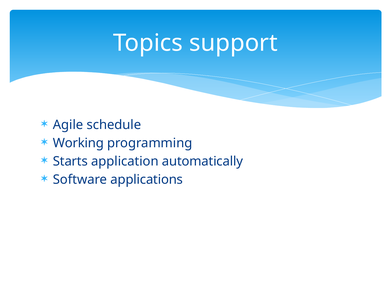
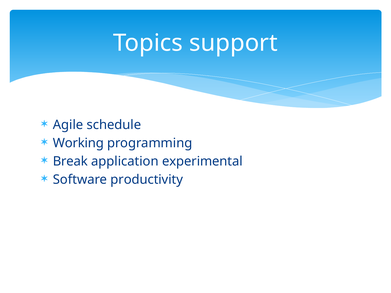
Starts: Starts -> Break
automatically: automatically -> experimental
applications: applications -> productivity
